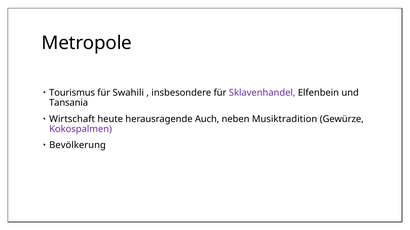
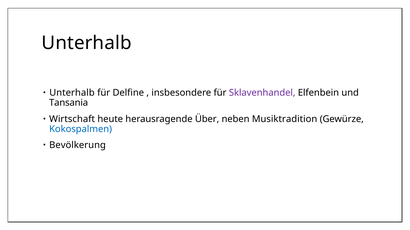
Metropole at (87, 43): Metropole -> Unterhalb
Tourismus at (72, 93): Tourismus -> Unterhalb
Swahili: Swahili -> Delfine
Auch: Auch -> Über
Kokospalmen colour: purple -> blue
